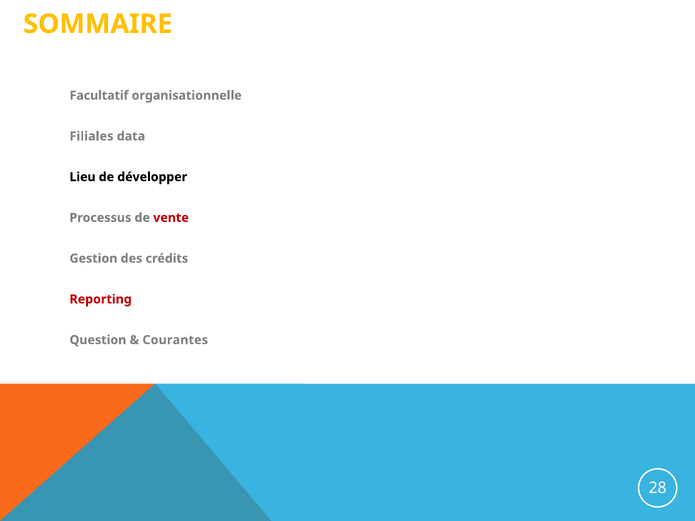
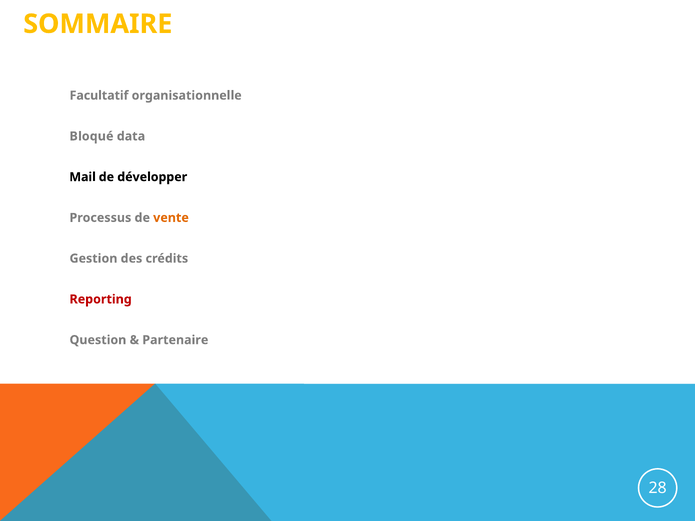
Filiales: Filiales -> Bloqué
Lieu: Lieu -> Mail
vente colour: red -> orange
Courantes: Courantes -> Partenaire
